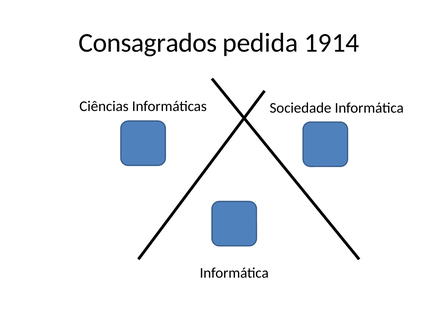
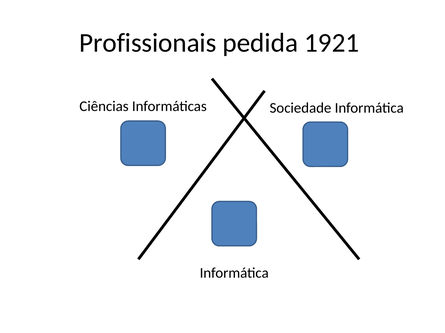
Consagrados: Consagrados -> Profissionais
1914: 1914 -> 1921
